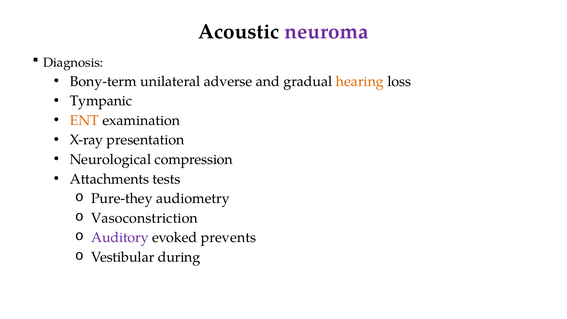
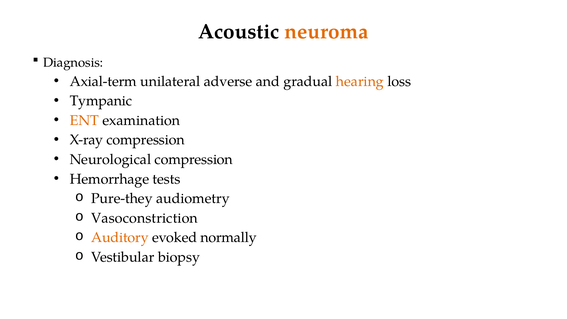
neuroma colour: purple -> orange
Bony-term: Bony-term -> Axial-term
X-ray presentation: presentation -> compression
Attachments: Attachments -> Hemorrhage
Auditory colour: purple -> orange
prevents: prevents -> normally
during: during -> biopsy
